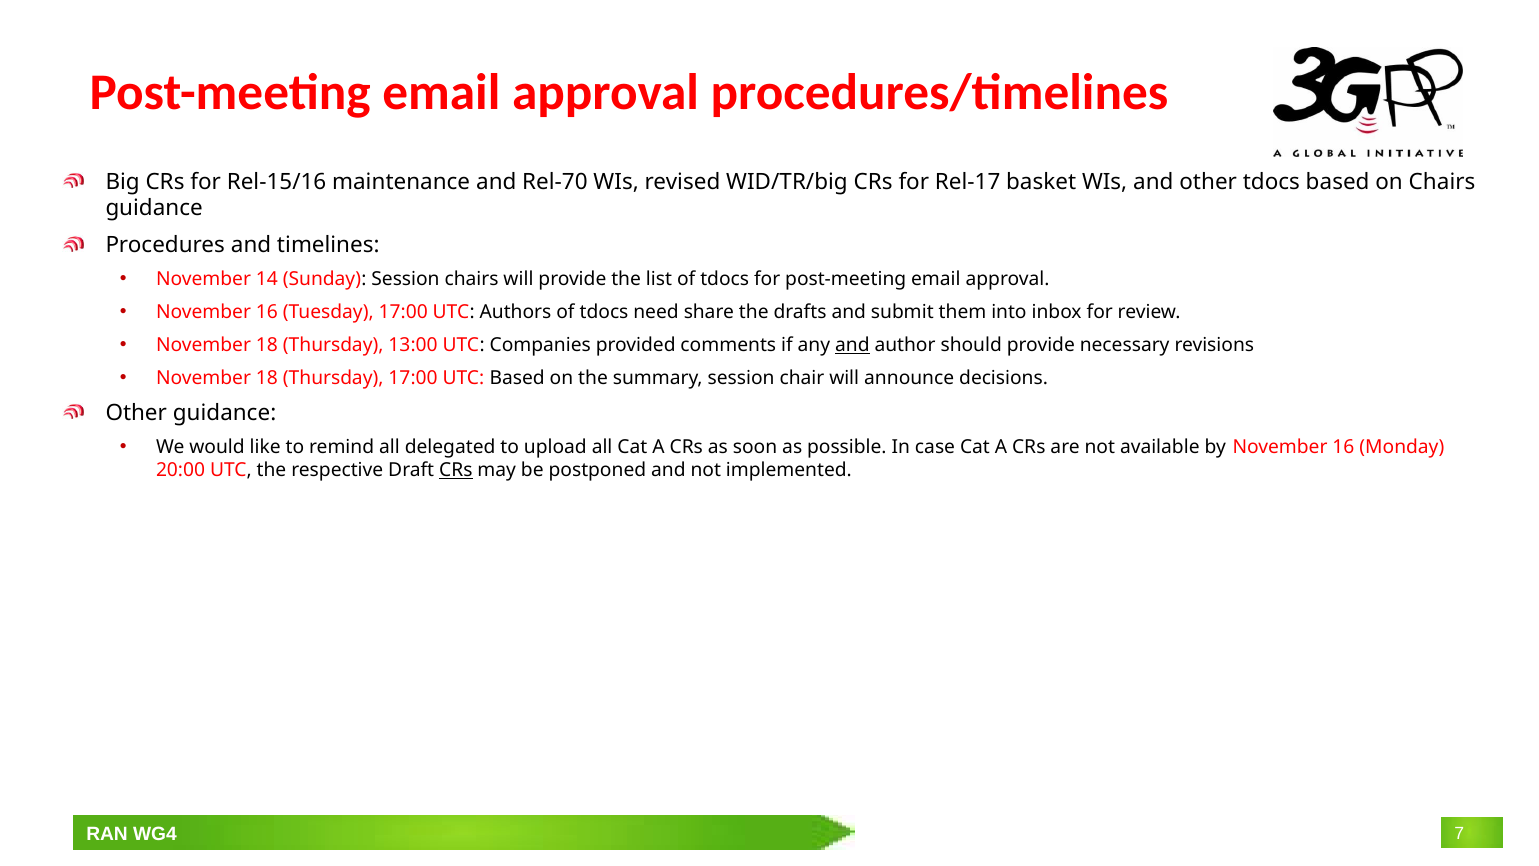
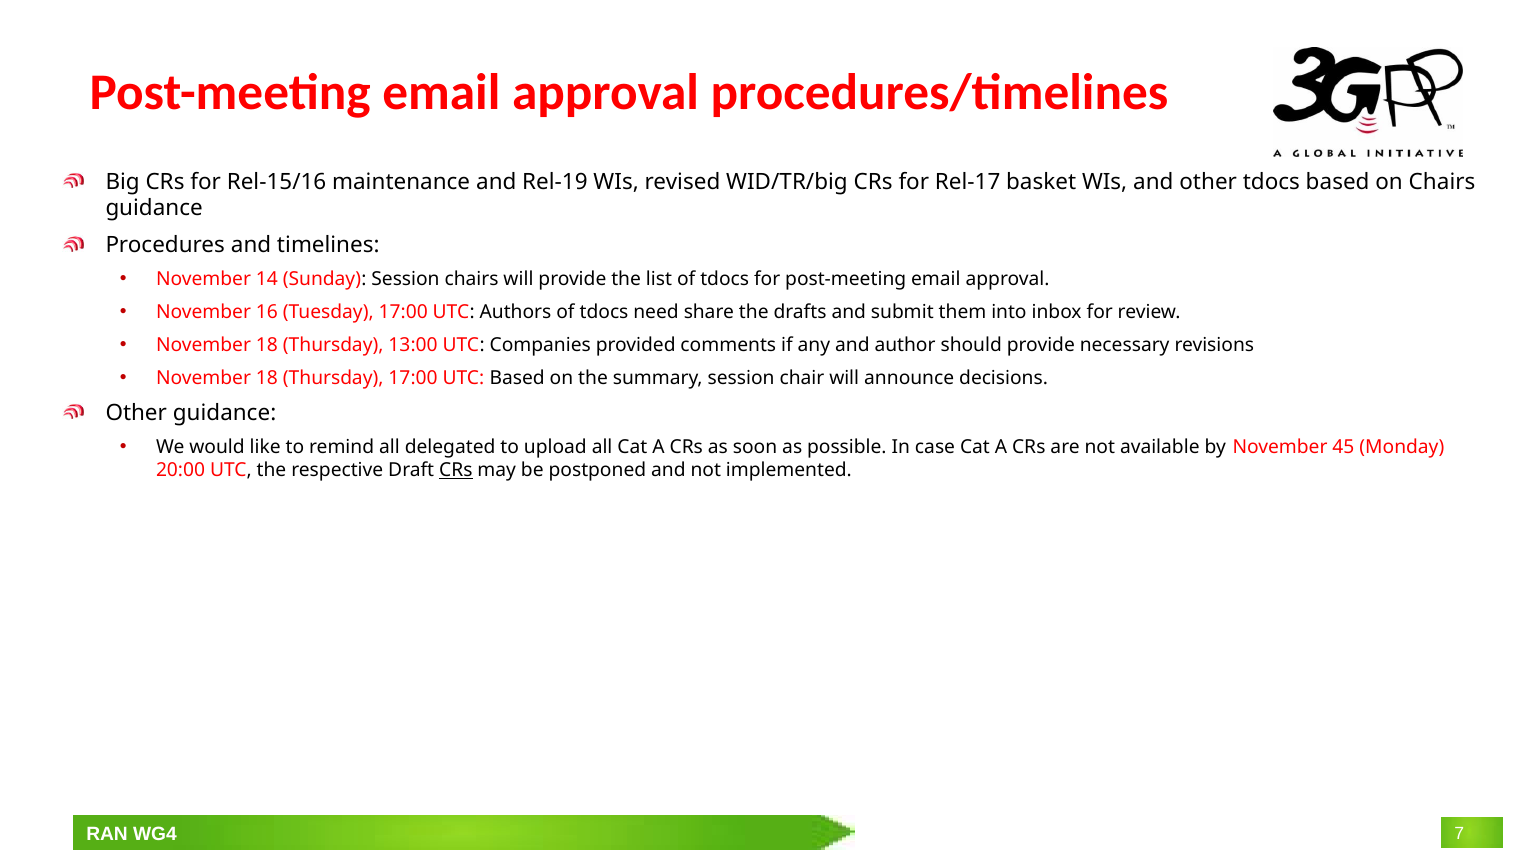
Rel-70: Rel-70 -> Rel-19
and at (852, 345) underline: present -> none
by November 16: 16 -> 45
